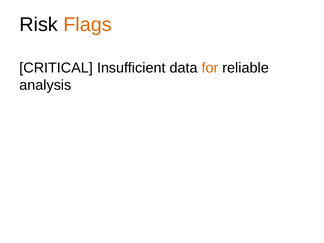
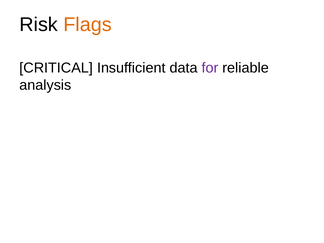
for colour: orange -> purple
